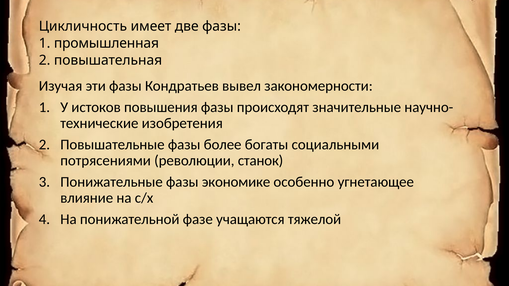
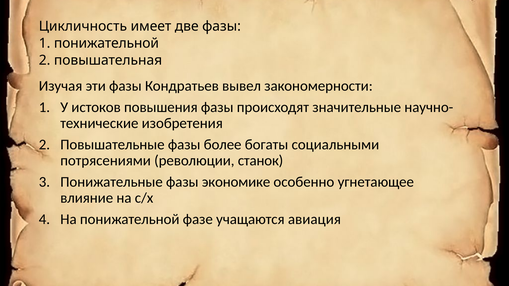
1 промышленная: промышленная -> понижательной
тяжелой: тяжелой -> авиация
